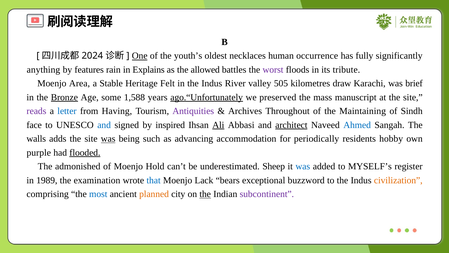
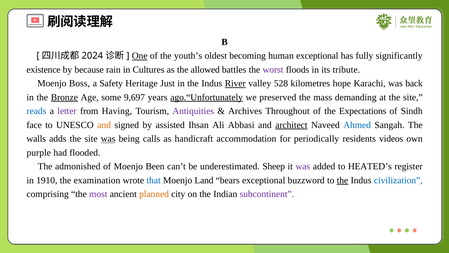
necklaces: necklaces -> becoming
human occurrence: occurrence -> exceptional
anything: anything -> existence
features: features -> because
Explains: Explains -> Cultures
Area: Area -> Boss
Stable: Stable -> Safety
Felt: Felt -> Just
River underline: none -> present
505: 505 -> 528
draw: draw -> hope
brief: brief -> back
1,588: 1,588 -> 9,697
manuscript: manuscript -> demanding
reads colour: purple -> blue
letter colour: blue -> purple
Maintaining: Maintaining -> Expectations
and at (104, 125) colour: blue -> orange
inspired: inspired -> assisted
Ali underline: present -> none
such: such -> calls
advancing: advancing -> handicraft
hobby: hobby -> videos
flooded underline: present -> none
Hold: Hold -> Been
was at (303, 166) colour: blue -> purple
MYSELF’s: MYSELF’s -> HEATED’s
1989: 1989 -> 1910
Lack: Lack -> Land
the at (342, 180) underline: none -> present
civilization colour: orange -> blue
most colour: blue -> purple
the at (205, 194) underline: present -> none
